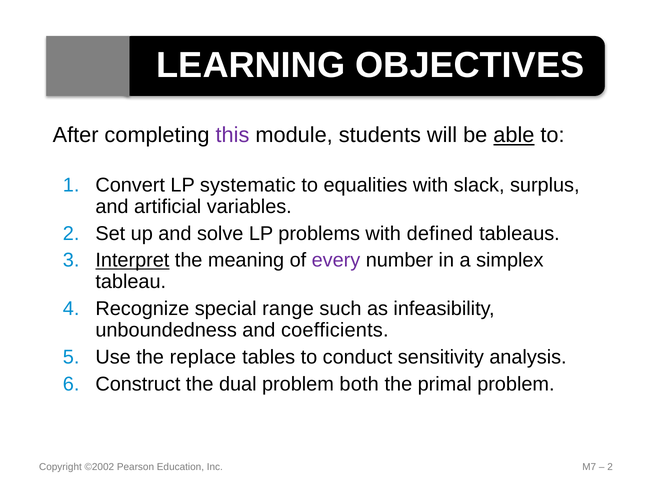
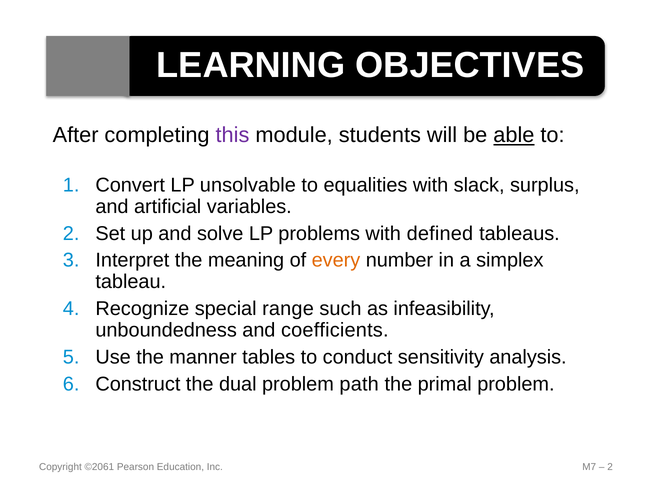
systematic: systematic -> unsolvable
Interpret underline: present -> none
every colour: purple -> orange
replace: replace -> manner
both: both -> path
©2002: ©2002 -> ©2061
